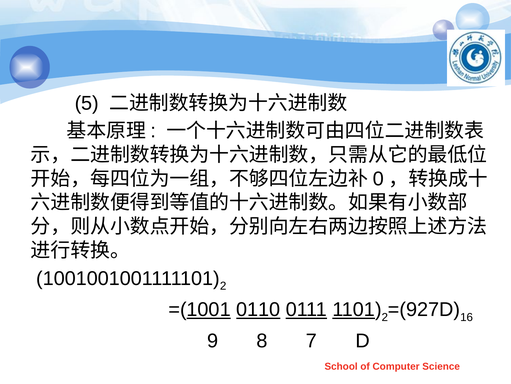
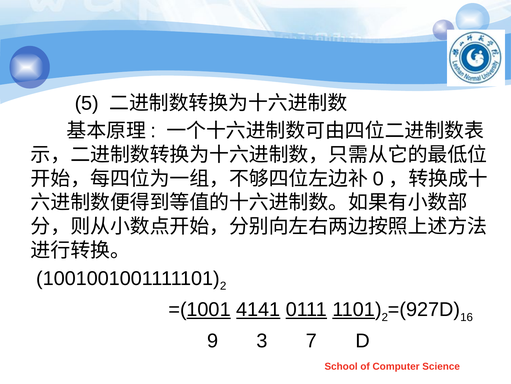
0110: 0110 -> 4141
8: 8 -> 3
